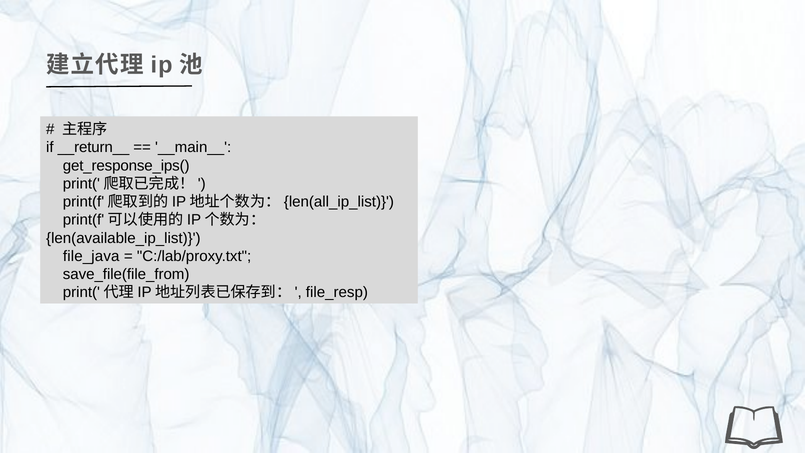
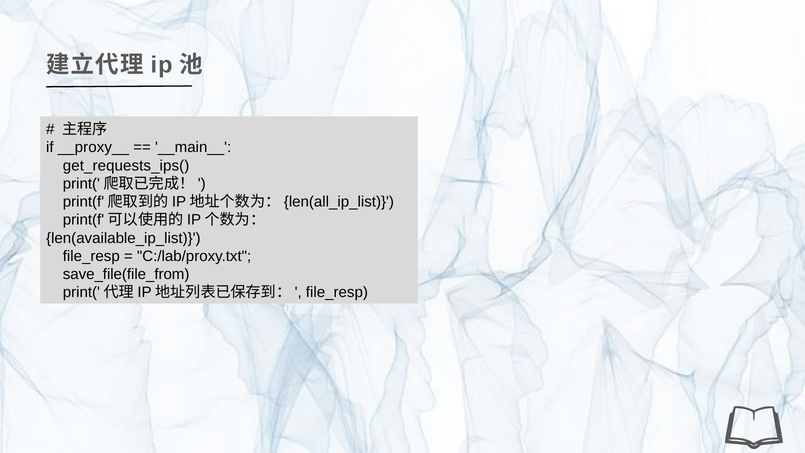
__return__: __return__ -> __proxy__
get_response_ips(: get_response_ips( -> get_requests_ips(
file_java at (91, 256): file_java -> file_resp
